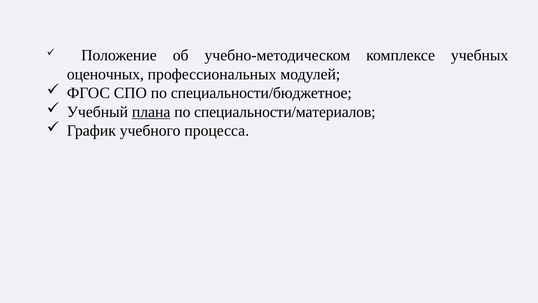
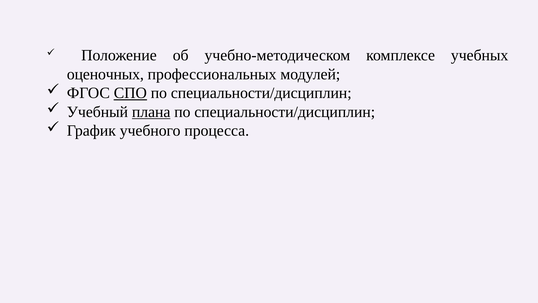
СПО underline: none -> present
специальности/бюджетное at (261, 93): специальности/бюджетное -> специальности/дисциплин
специальности/материалов at (285, 112): специальности/материалов -> специальности/дисциплин
